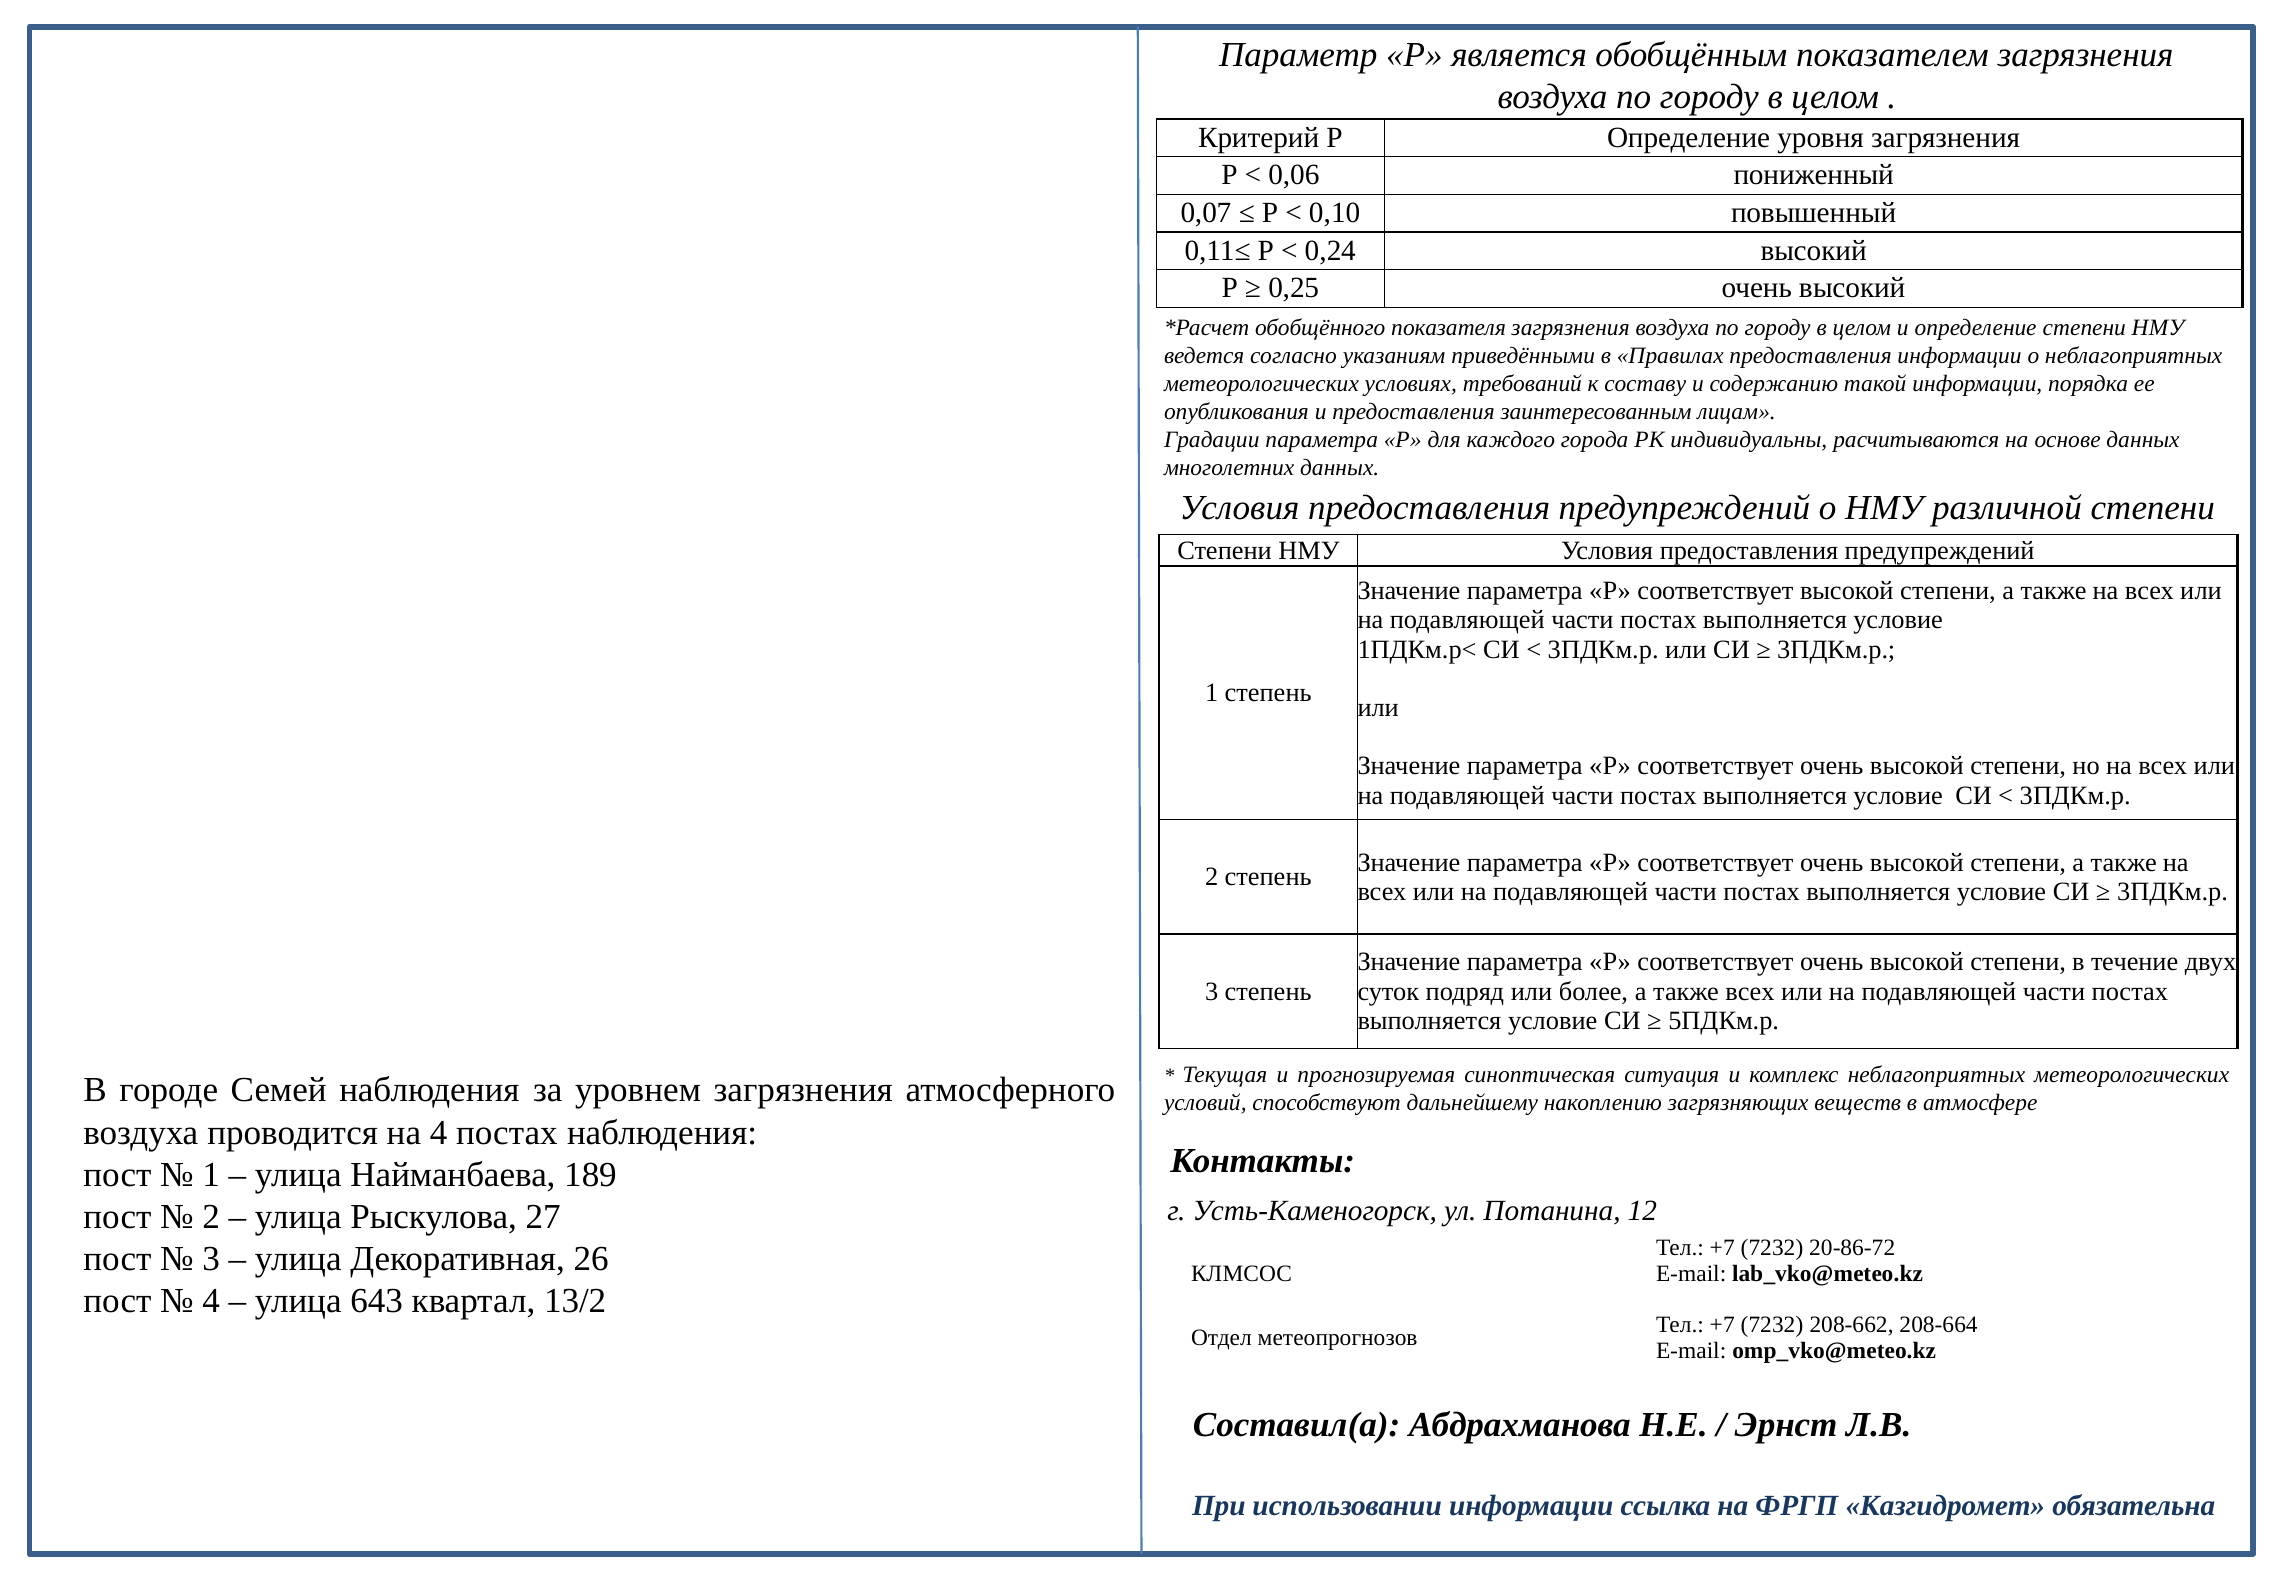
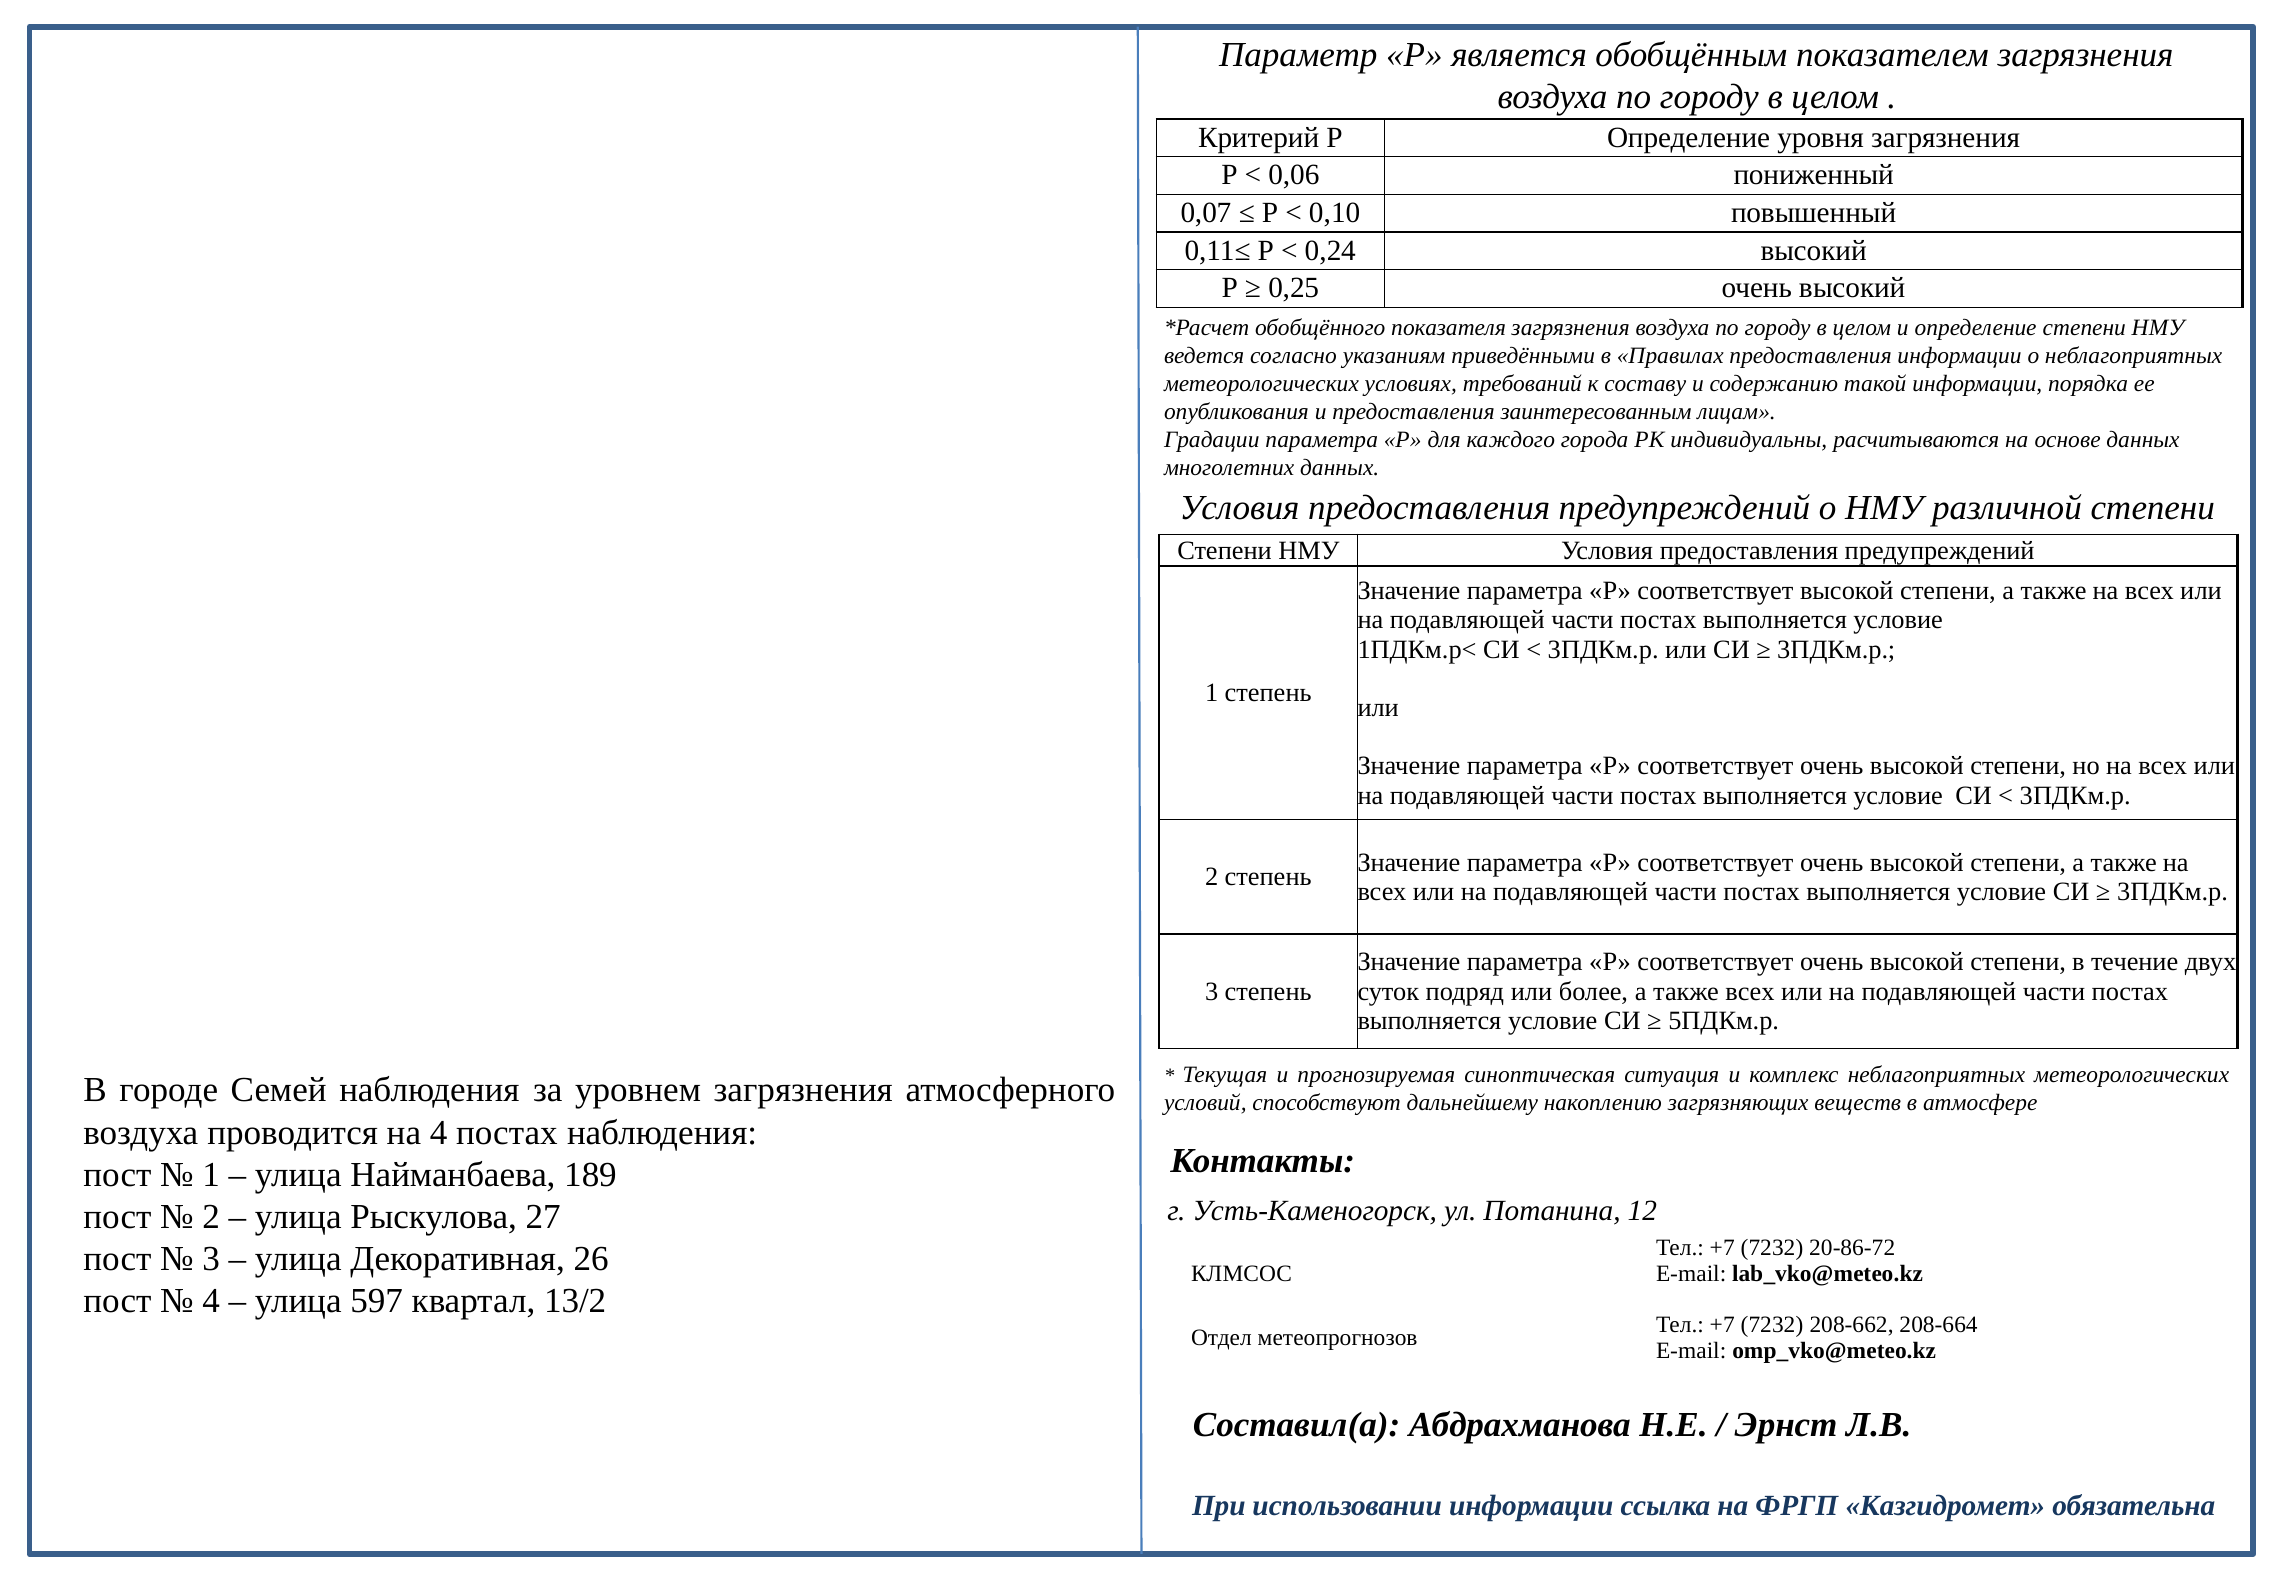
643: 643 -> 597
